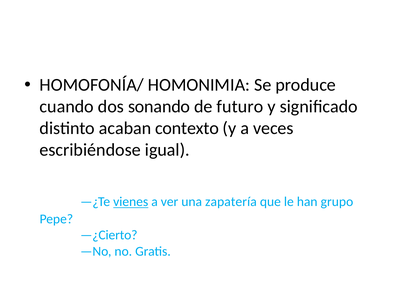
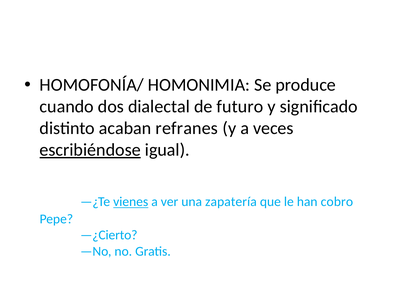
sonando: sonando -> dialectal
contexto: contexto -> refranes
escribiéndose underline: none -> present
grupo: grupo -> cobro
